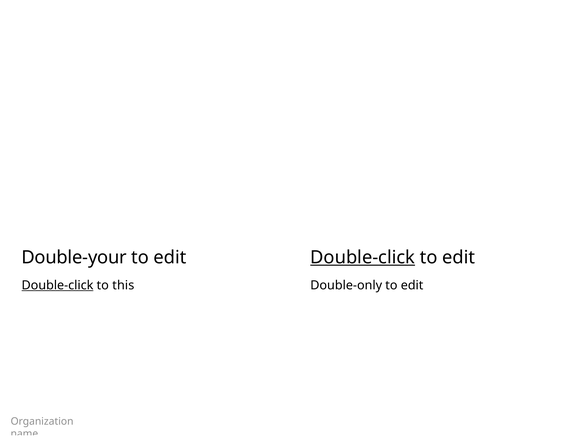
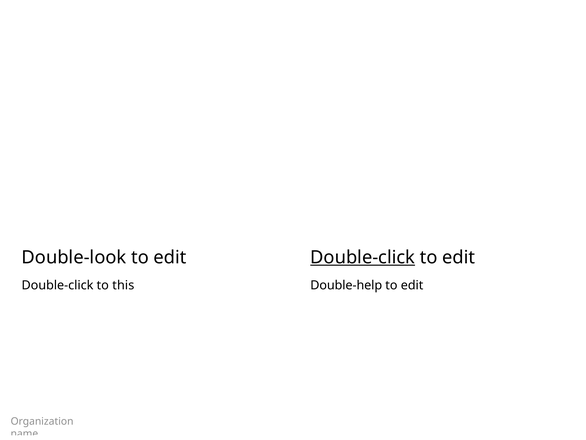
Double-your: Double-your -> Double-look
Double-click at (58, 285) underline: present -> none
Double-only: Double-only -> Double-help
